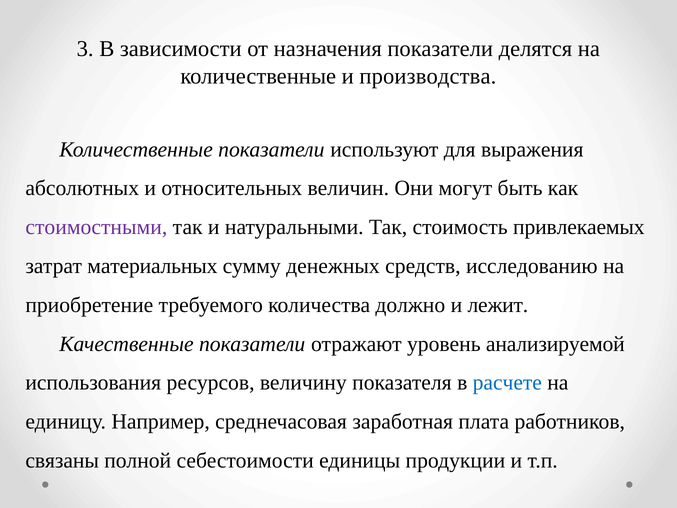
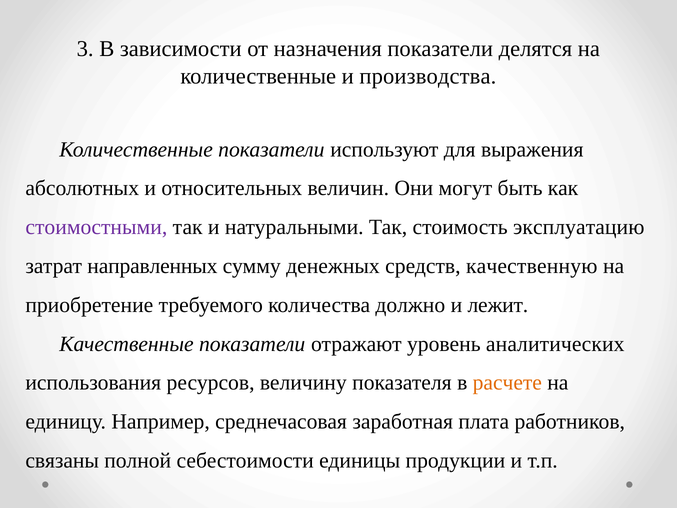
привлекаемых: привлекаемых -> эксплуатацию
материальных: материальных -> направленных
исследованию: исследованию -> качественную
анализируемой: анализируемой -> аналитических
расчете colour: blue -> orange
